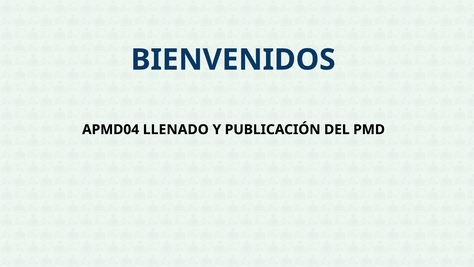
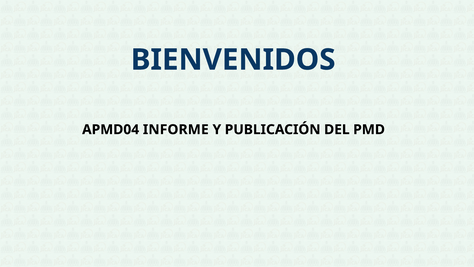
LLENADO: LLENADO -> INFORME
